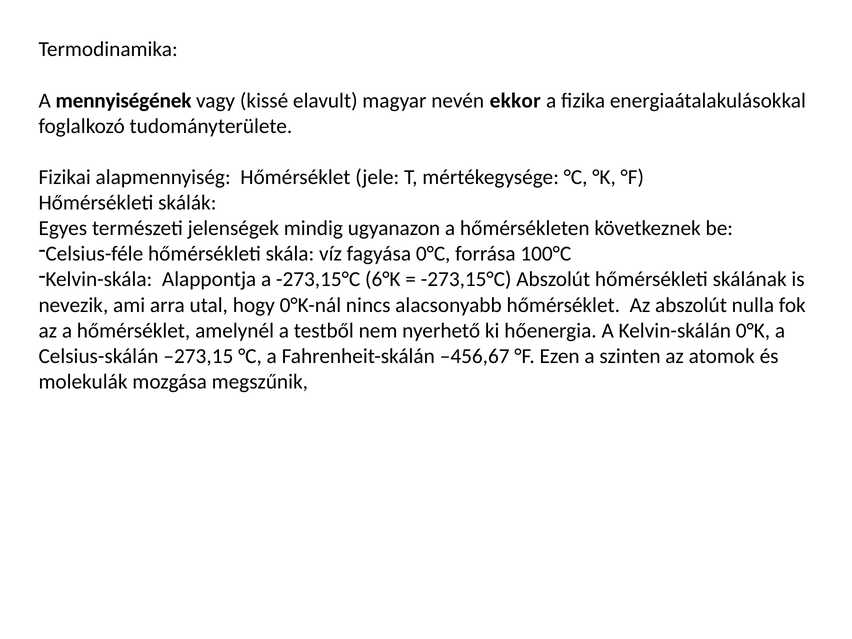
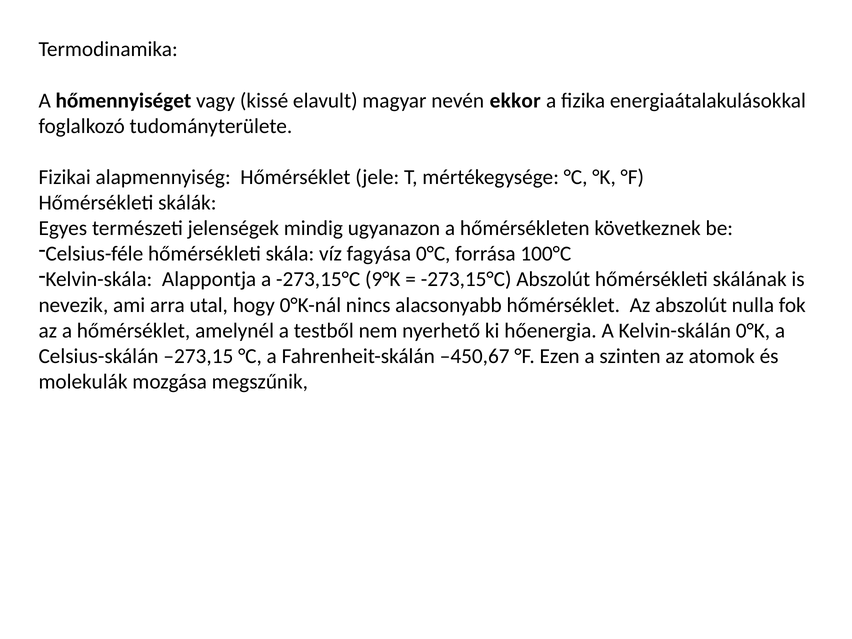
mennyiségének: mennyiségének -> hőmennyiséget
6°K: 6°K -> 9°K
‒456,67: ‒456,67 -> ‒450,67
